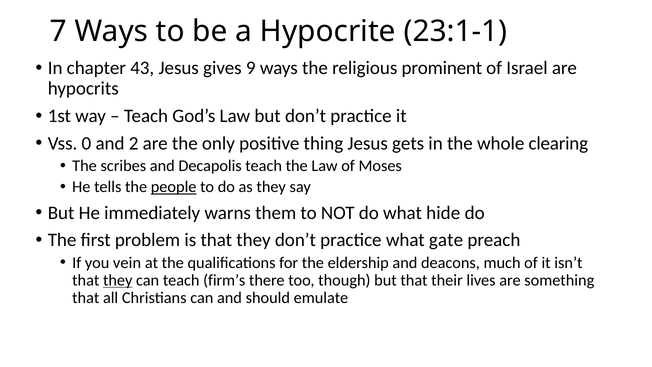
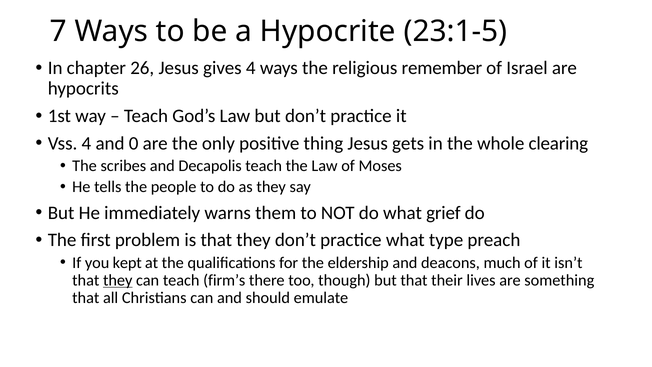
23:1-1: 23:1-1 -> 23:1-5
43: 43 -> 26
gives 9: 9 -> 4
prominent: prominent -> remember
Vss 0: 0 -> 4
2: 2 -> 0
people underline: present -> none
hide: hide -> grief
gate: gate -> type
vein: vein -> kept
